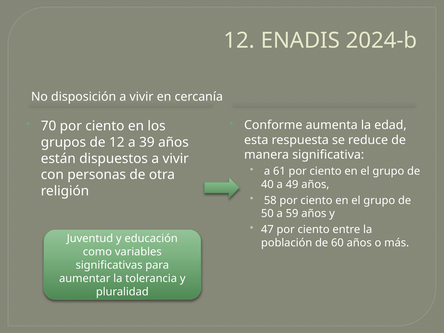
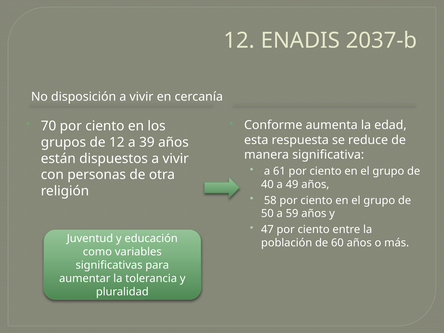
2024-b: 2024-b -> 2037-b
